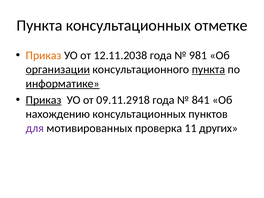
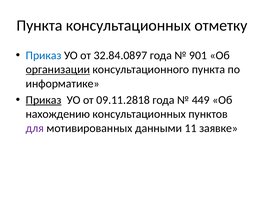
отметке: отметке -> отметку
Приказ at (44, 55) colour: orange -> blue
12.11.2038: 12.11.2038 -> 32.84.0897
981: 981 -> 901
пункта at (208, 69) underline: present -> none
информатике underline: present -> none
09.11.2918: 09.11.2918 -> 09.11.2818
841: 841 -> 449
проверка: проверка -> данными
других: других -> заявке
